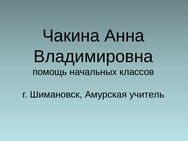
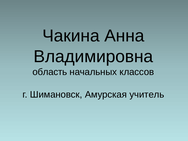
помощь: помощь -> область
